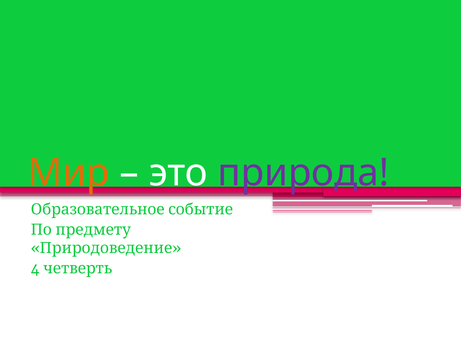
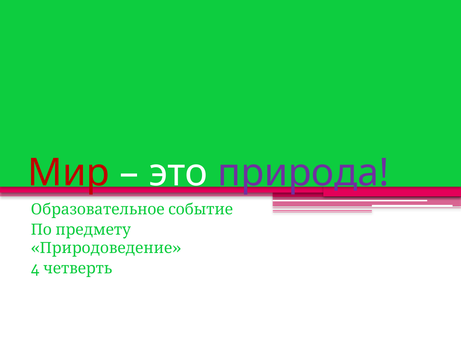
Мир colour: orange -> red
